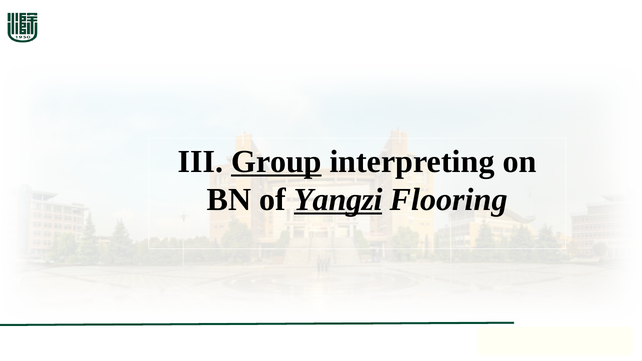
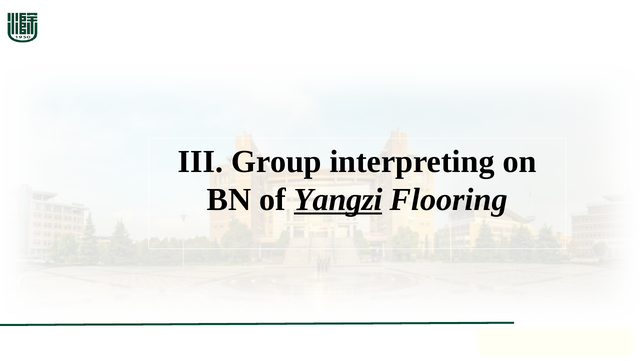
Group underline: present -> none
